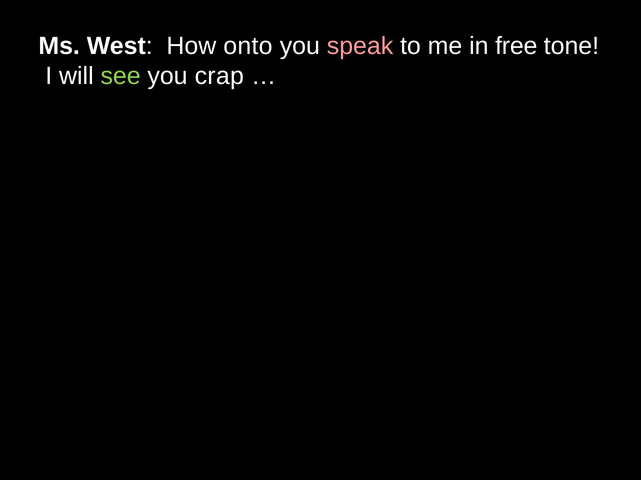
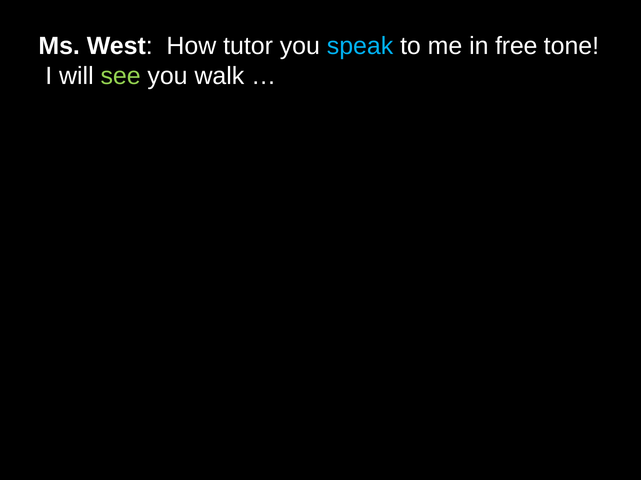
onto: onto -> tutor
speak colour: pink -> light blue
crap: crap -> walk
